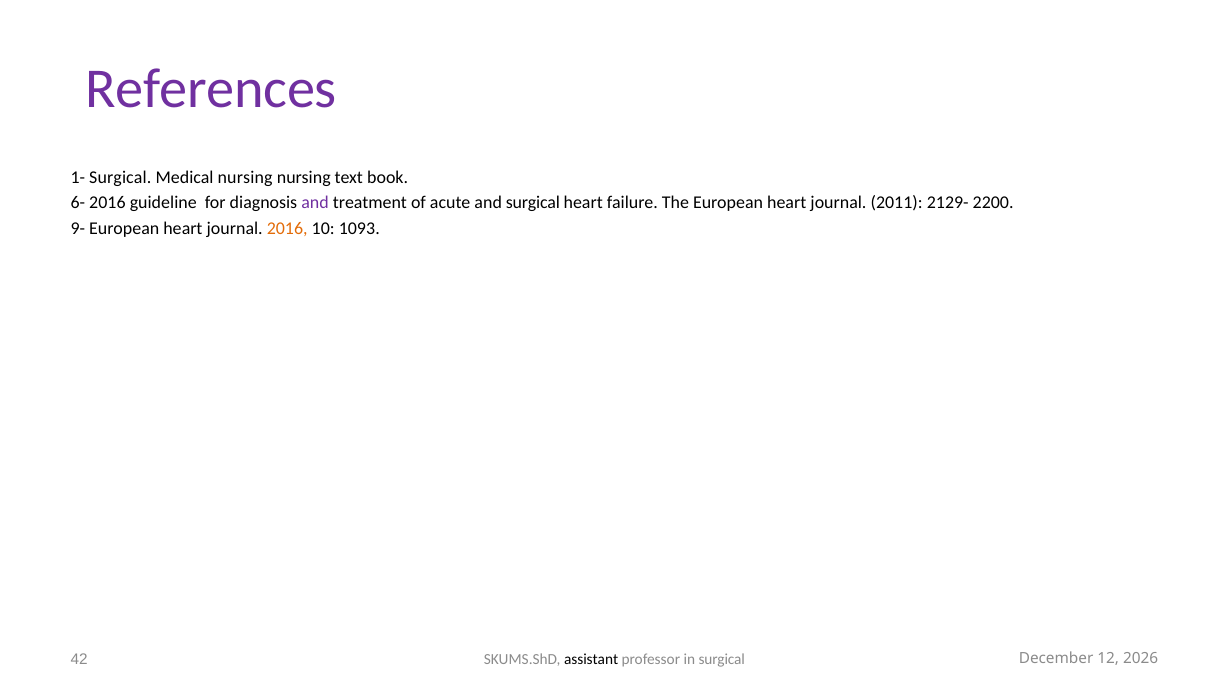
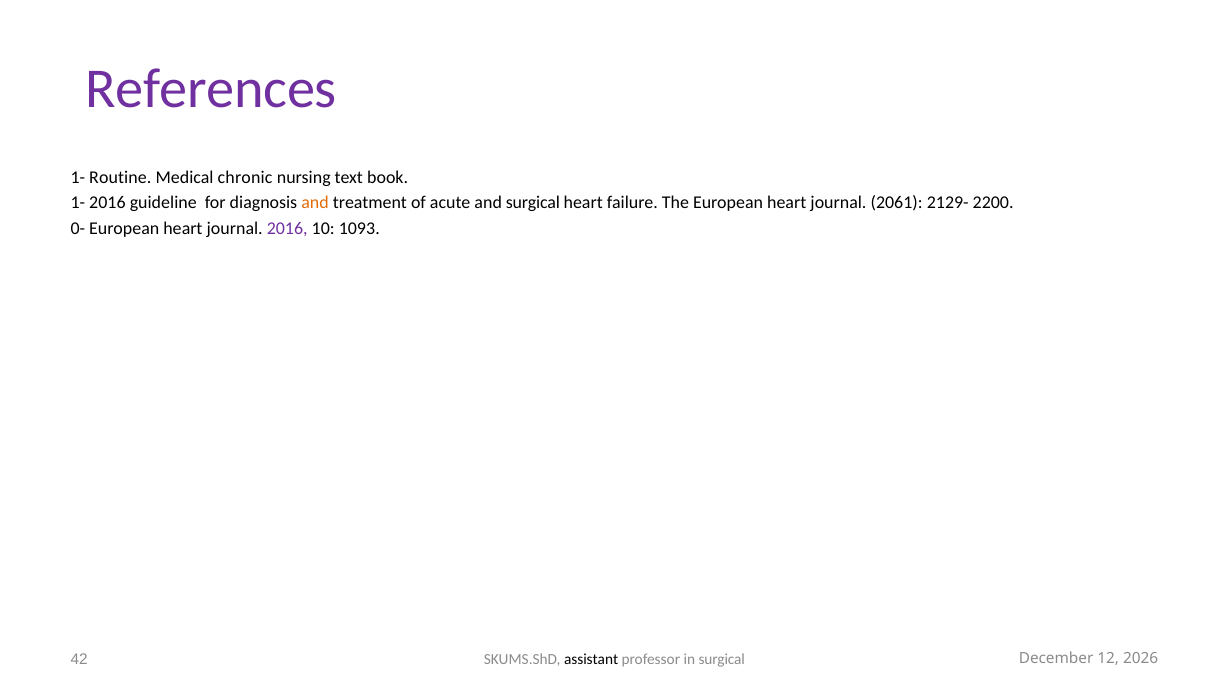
1- Surgical: Surgical -> Routine
Medical nursing: nursing -> chronic
6- at (78, 203): 6- -> 1-
and at (315, 203) colour: purple -> orange
2011: 2011 -> 2061
9-: 9- -> 0-
2016 at (287, 228) colour: orange -> purple
